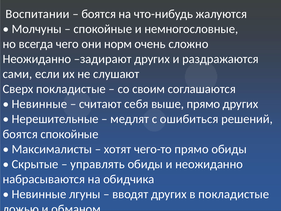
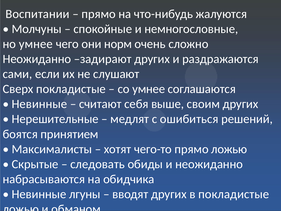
боятся at (99, 14): боятся -> прямо
но всегда: всегда -> умнее
со своим: своим -> умнее
выше прямо: прямо -> своим
боятся спокойные: спокойные -> принятием
прямо обиды: обиды -> ложью
управлять: управлять -> следовать
